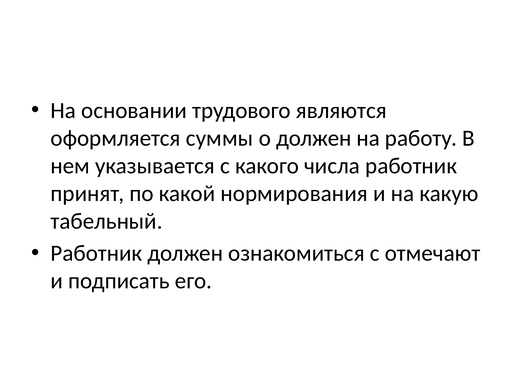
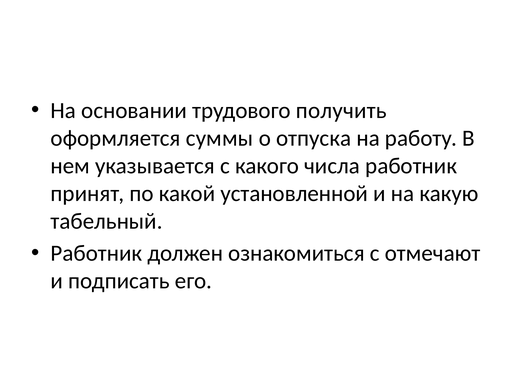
являются: являются -> получить
о должен: должен -> отпуска
нормирования: нормирования -> установленной
